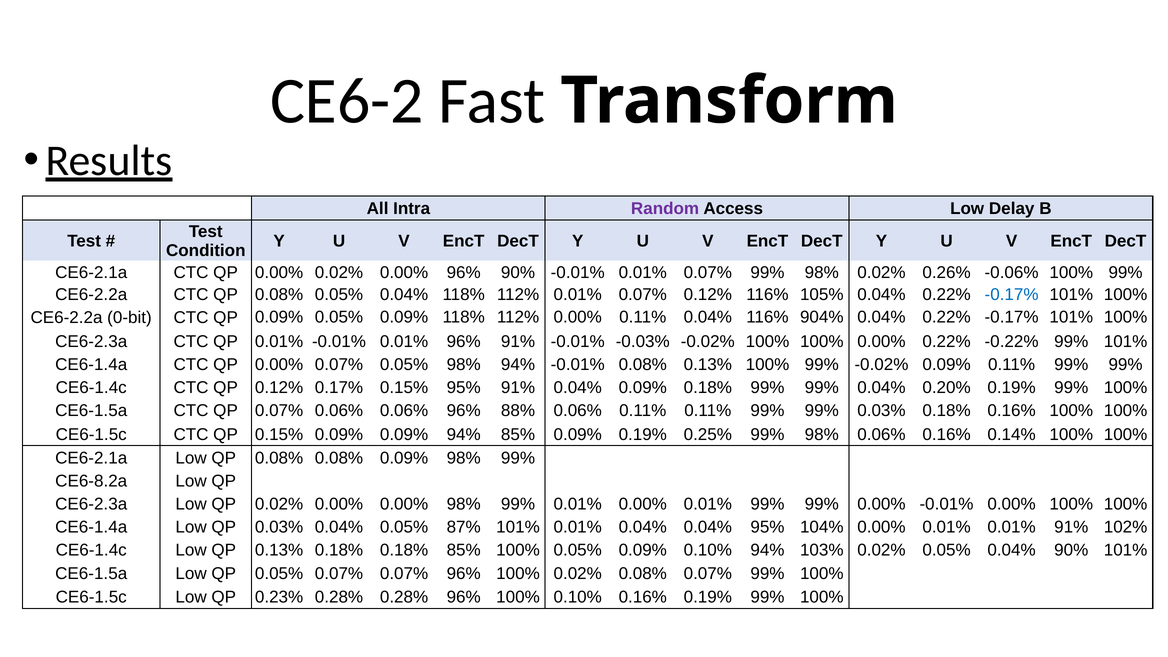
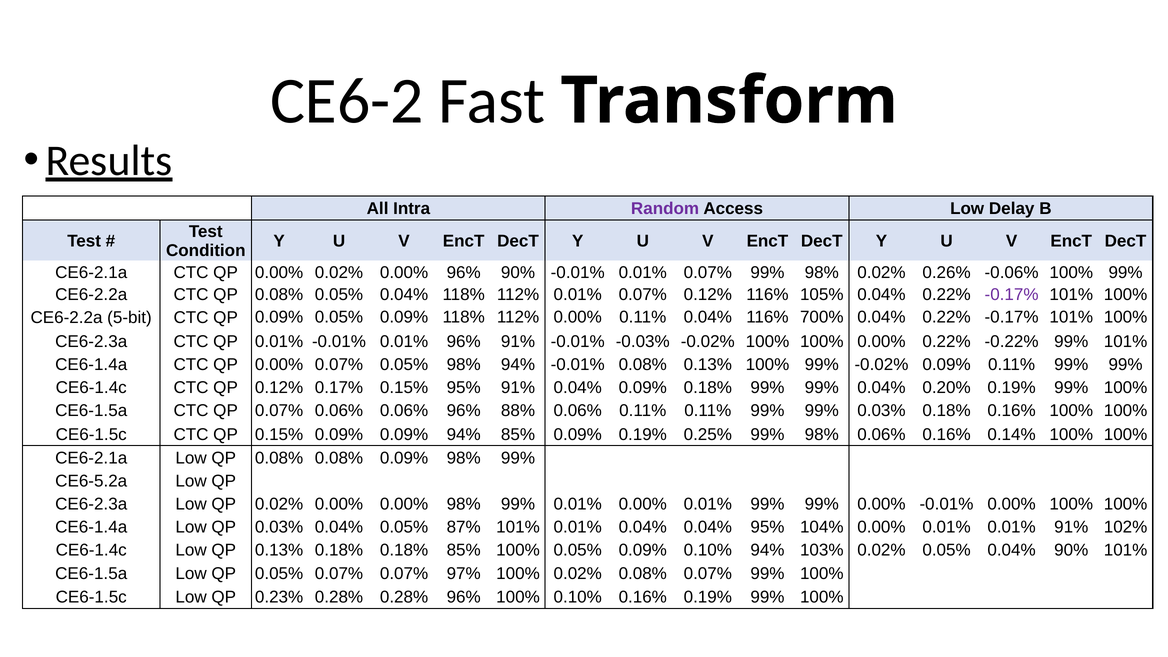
-0.17% at (1012, 295) colour: blue -> purple
0-bit: 0-bit -> 5-bit
904%: 904% -> 700%
CE6-8.2a: CE6-8.2a -> CE6-5.2a
0.07% 96%: 96% -> 97%
